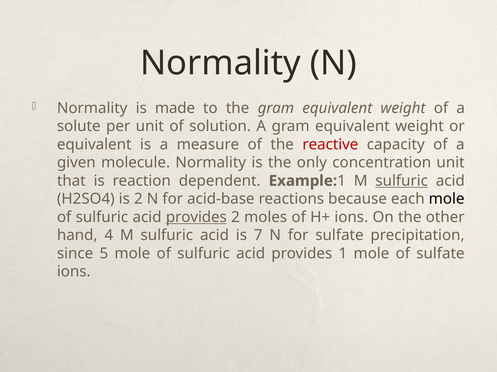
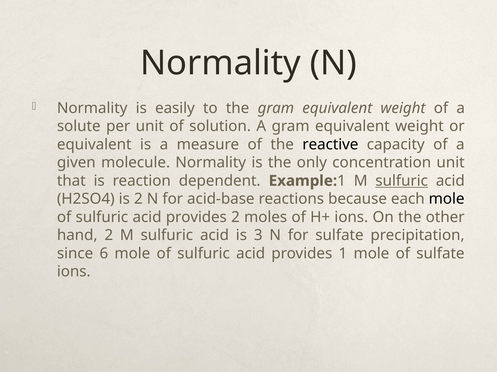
made: made -> easily
reactive colour: red -> black
provides at (196, 218) underline: present -> none
hand 4: 4 -> 2
7: 7 -> 3
5: 5 -> 6
